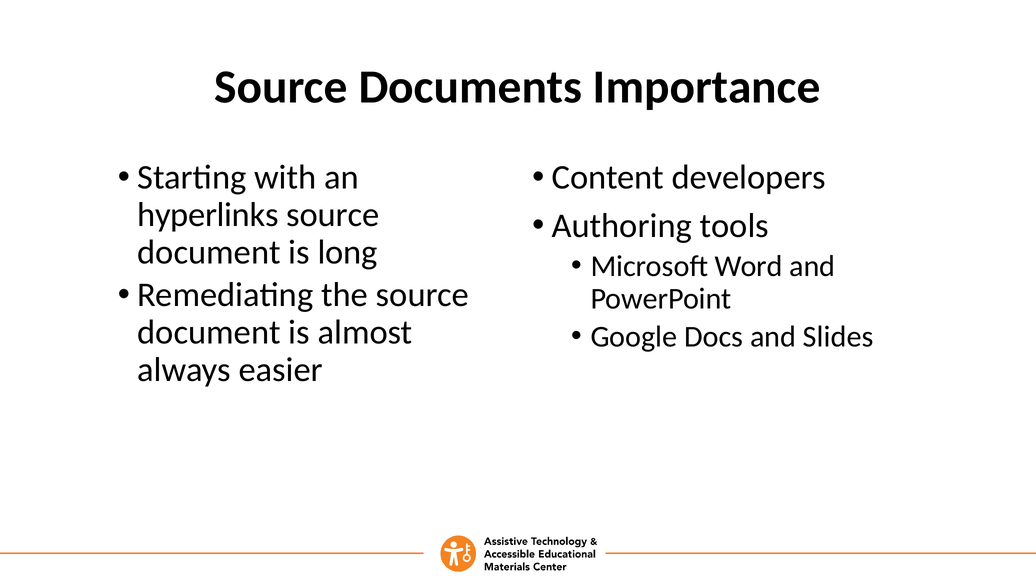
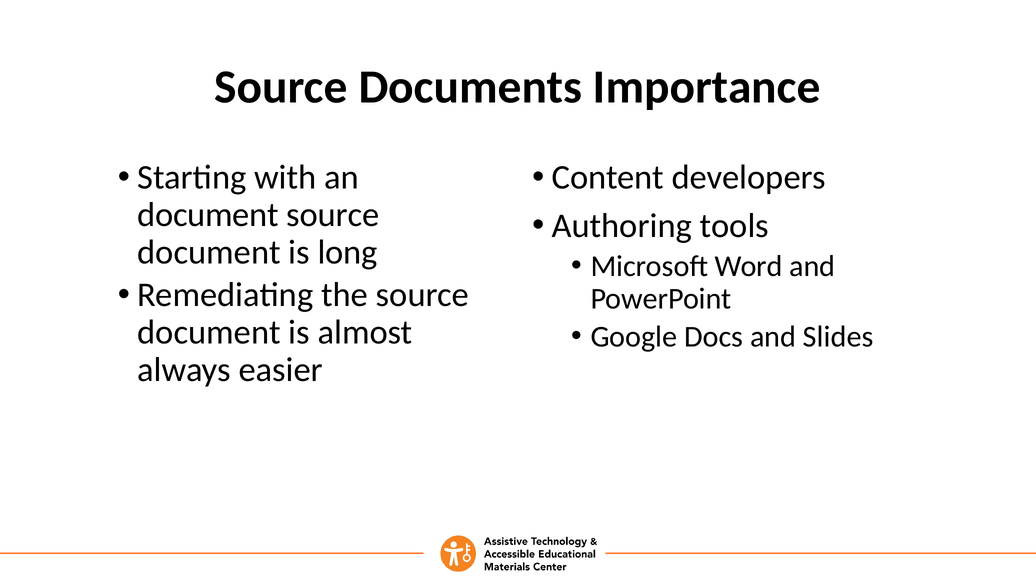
hyperlinks at (208, 215): hyperlinks -> document
